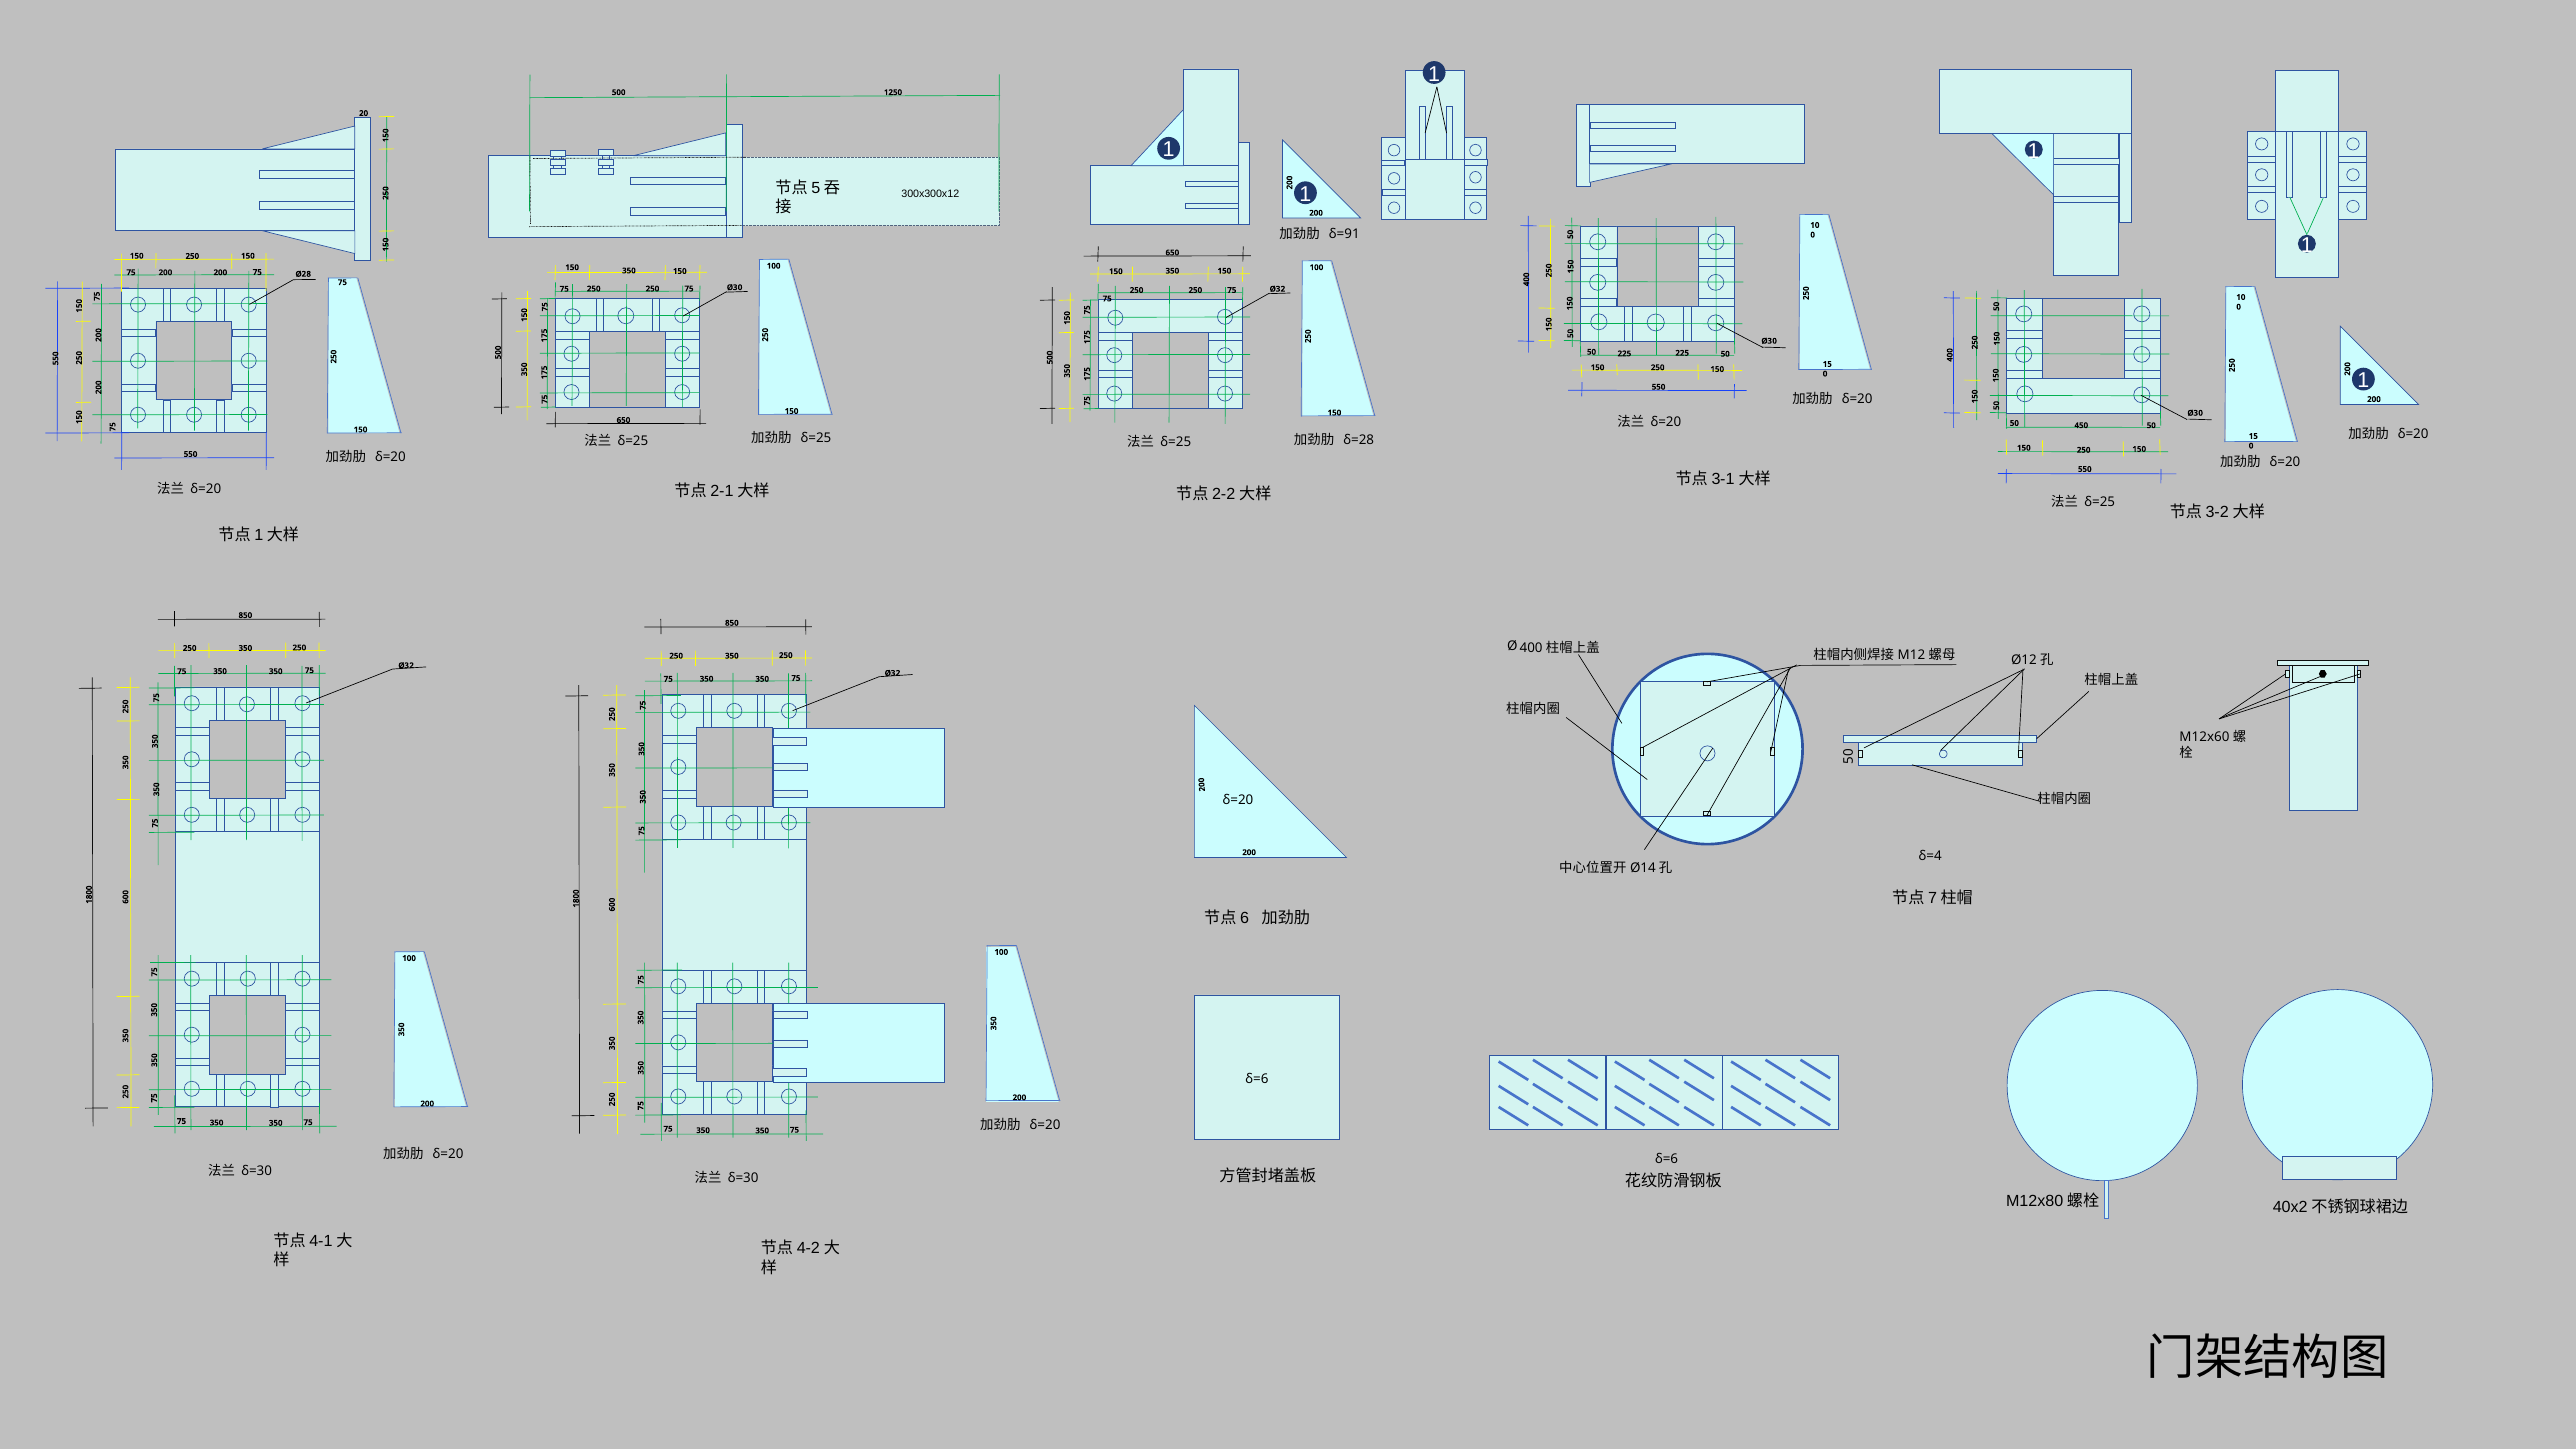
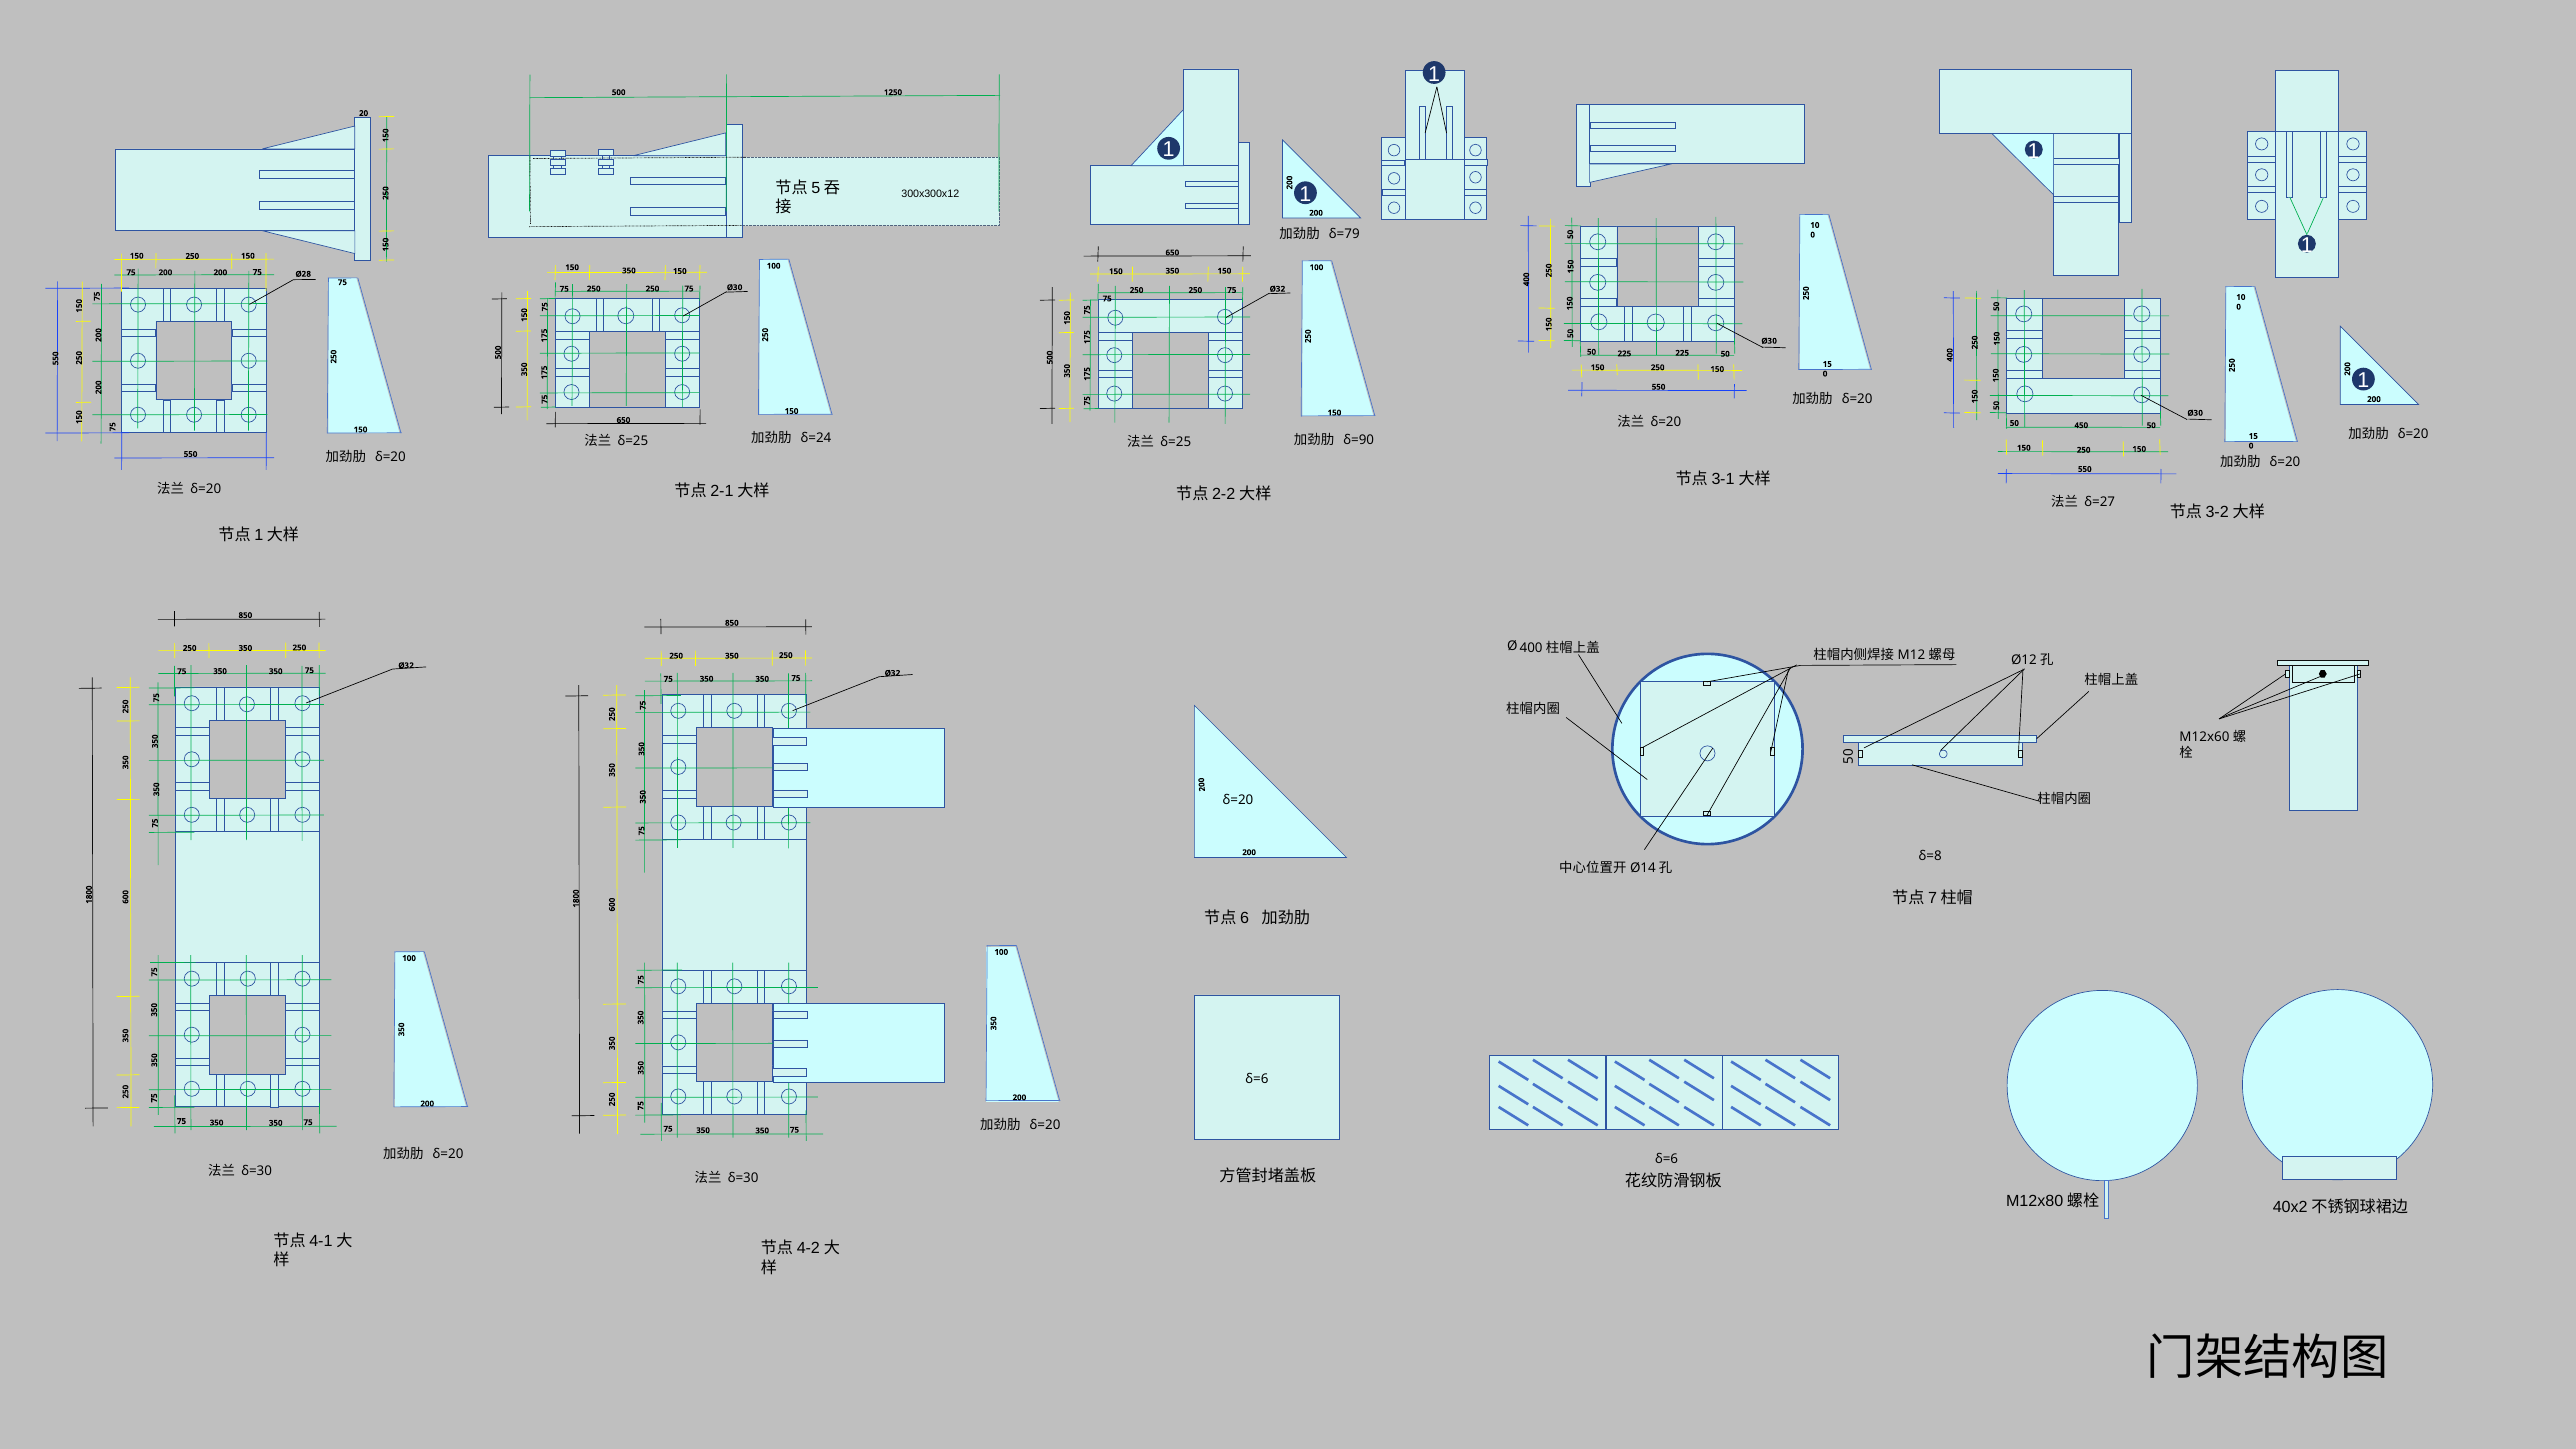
δ=91: δ=91 -> δ=79
δ=25 at (816, 439): δ=25 -> δ=24
δ=28: δ=28 -> δ=90
δ=25 at (2100, 502): δ=25 -> δ=27
δ=4: δ=4 -> δ=8
